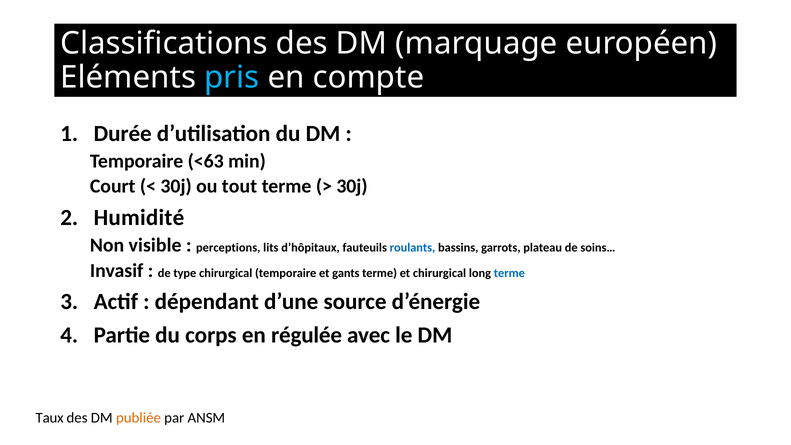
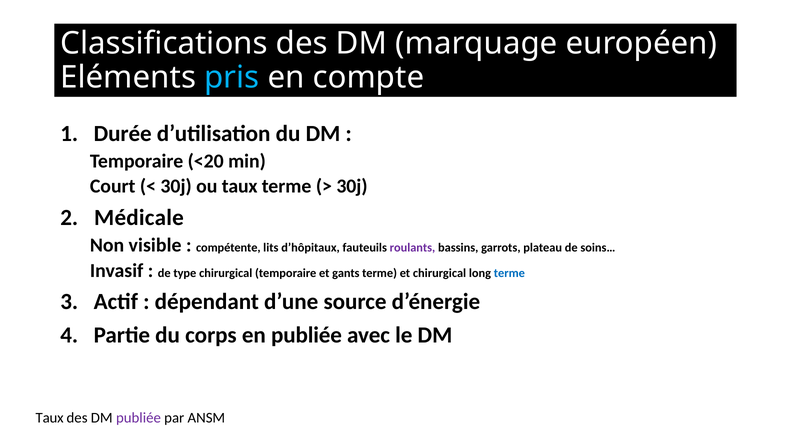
<63: <63 -> <20
ou tout: tout -> taux
Humidité: Humidité -> Médicale
perceptions: perceptions -> compétente
roulants colour: blue -> purple
en régulée: régulée -> publiée
publiée at (138, 418) colour: orange -> purple
